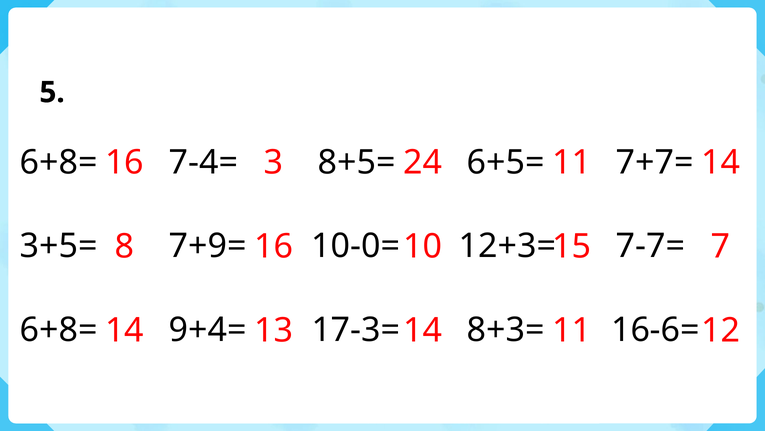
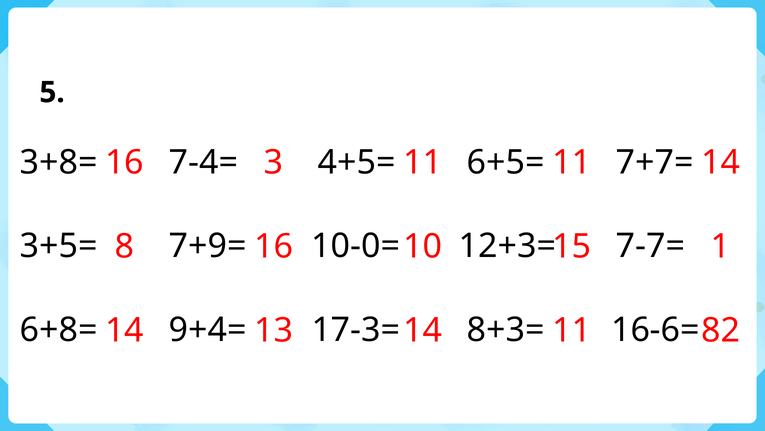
6+8= at (59, 162): 6+8= -> 3+8=
8+5=: 8+5= -> 4+5=
3 24: 24 -> 11
7: 7 -> 1
12: 12 -> 82
